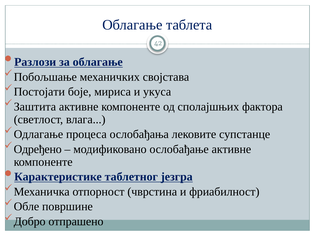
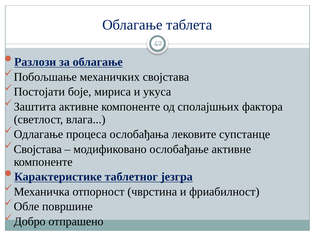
Одређено at (38, 149): Одређено -> Својстава
